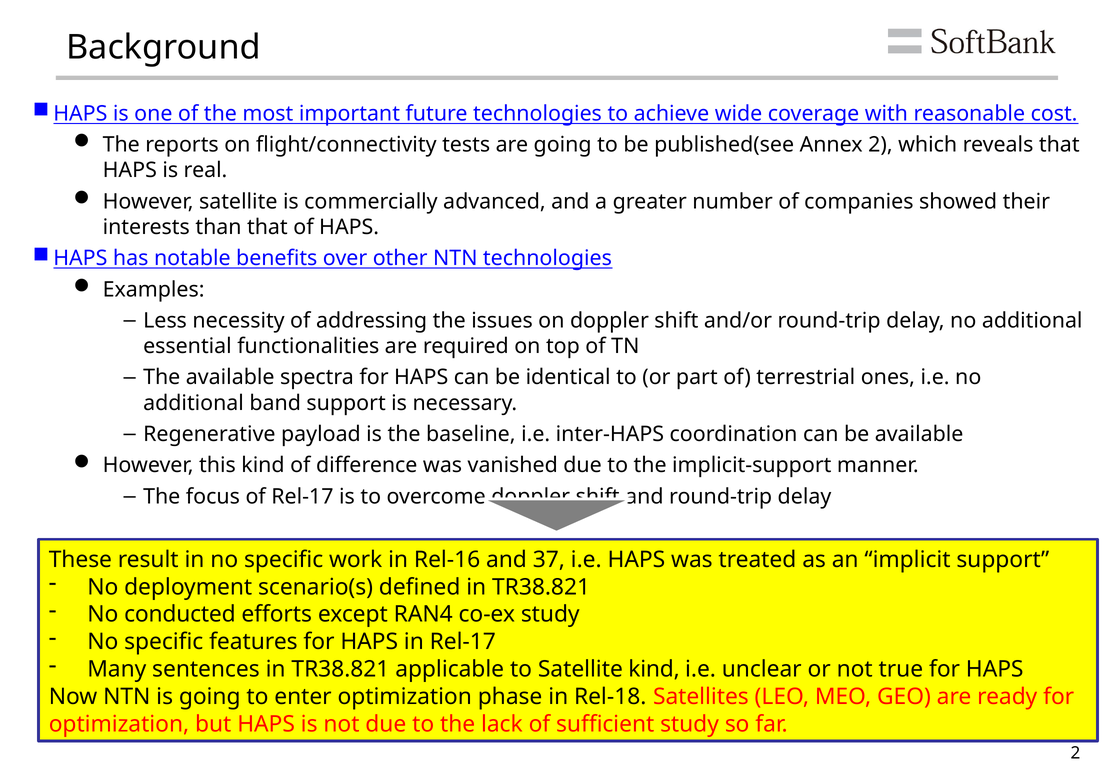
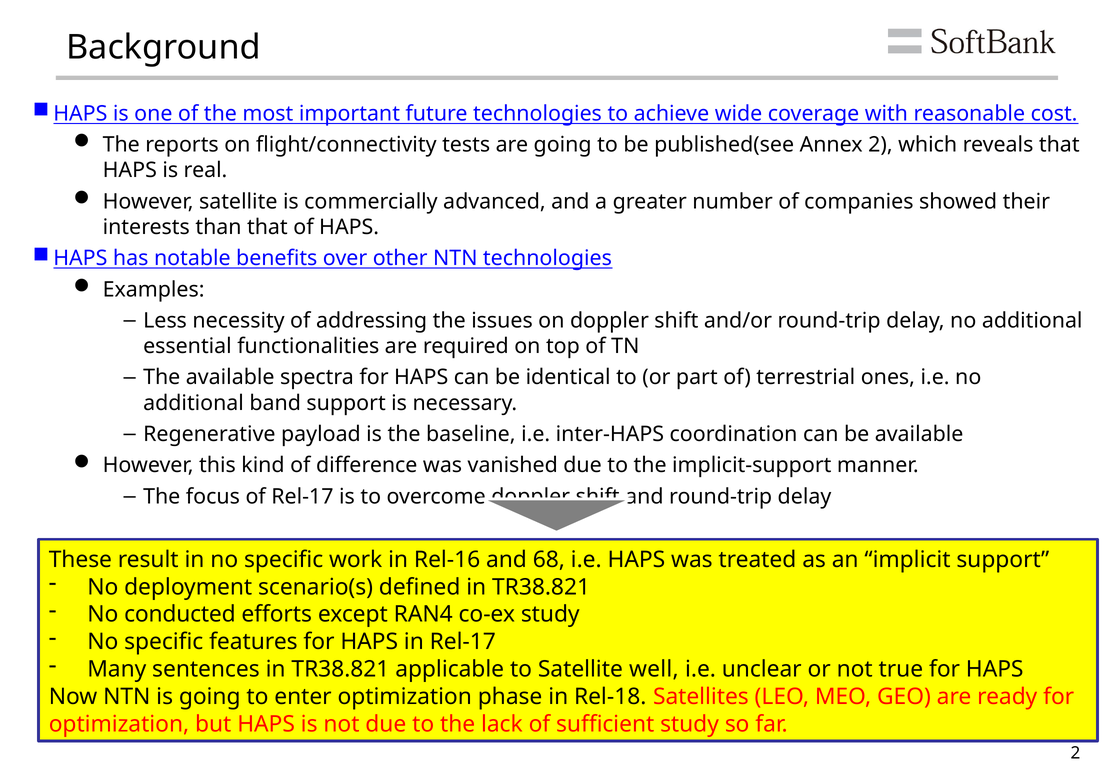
37: 37 -> 68
Satellite kind: kind -> well
